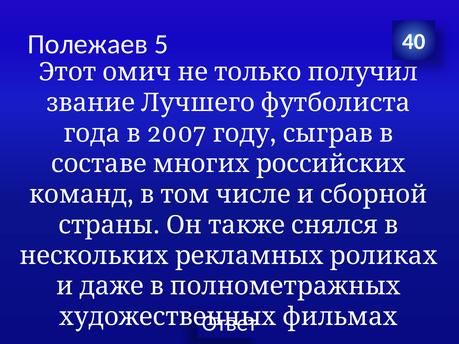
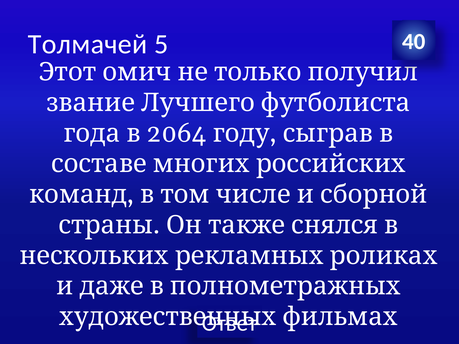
Полежаев: Полежаев -> Толмачей
2007: 2007 -> 2064
